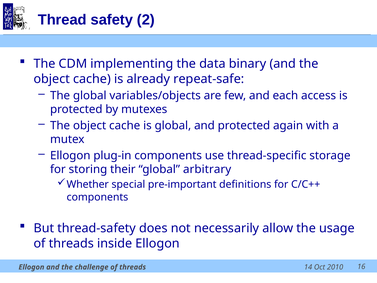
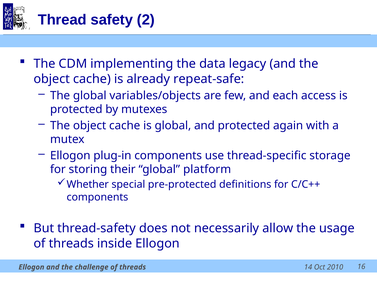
binary: binary -> legacy
arbitrary: arbitrary -> platform
pre-important: pre-important -> pre-protected
